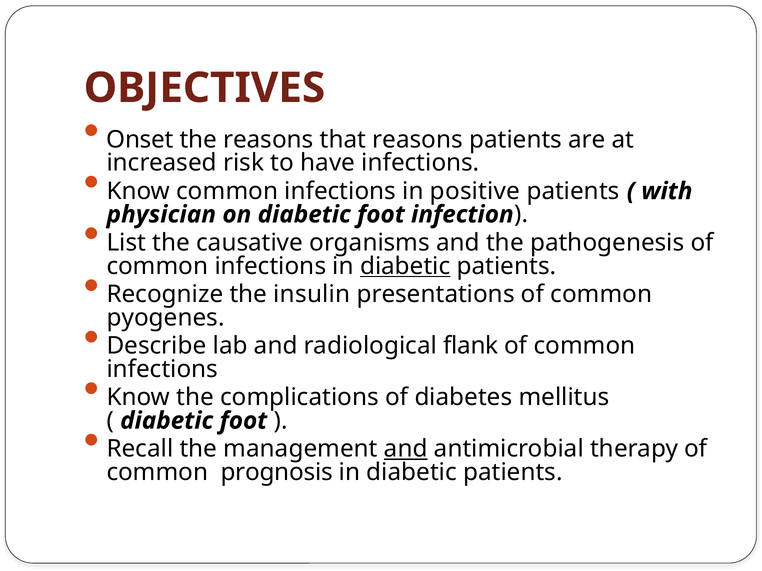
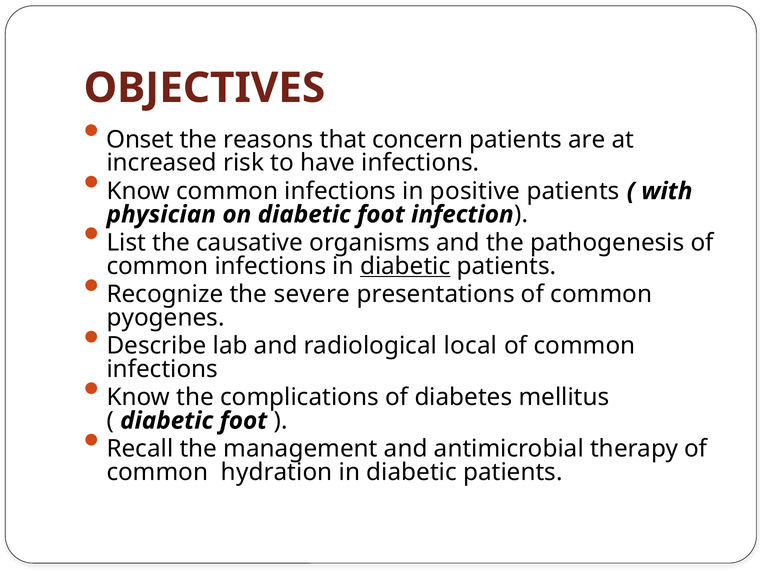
that reasons: reasons -> concern
insulin: insulin -> severe
flank: flank -> local
and at (406, 449) underline: present -> none
prognosis: prognosis -> hydration
